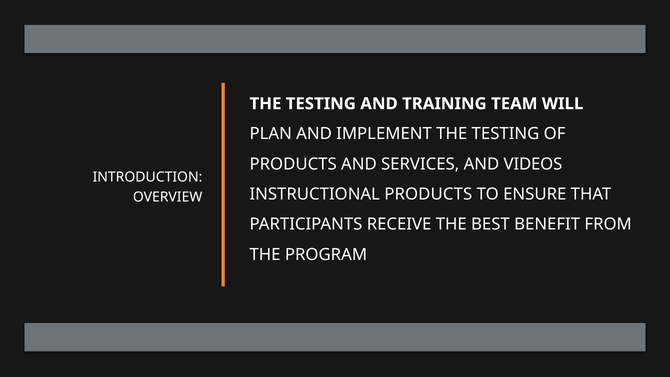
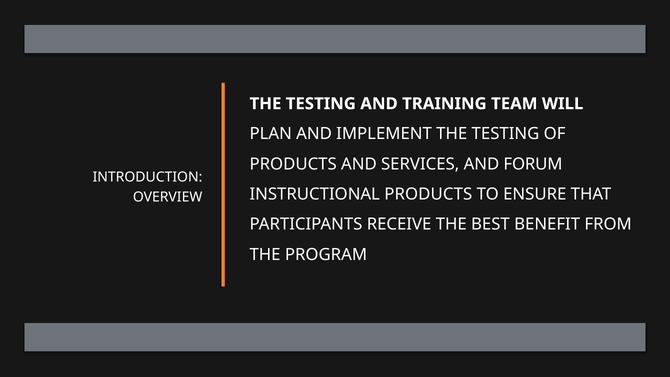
VIDEOS: VIDEOS -> FORUM
